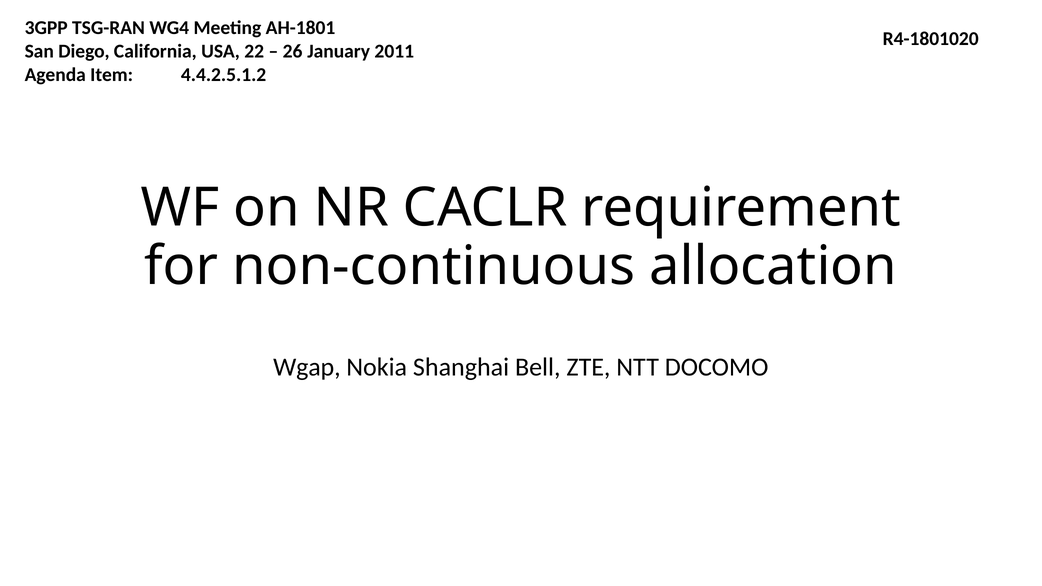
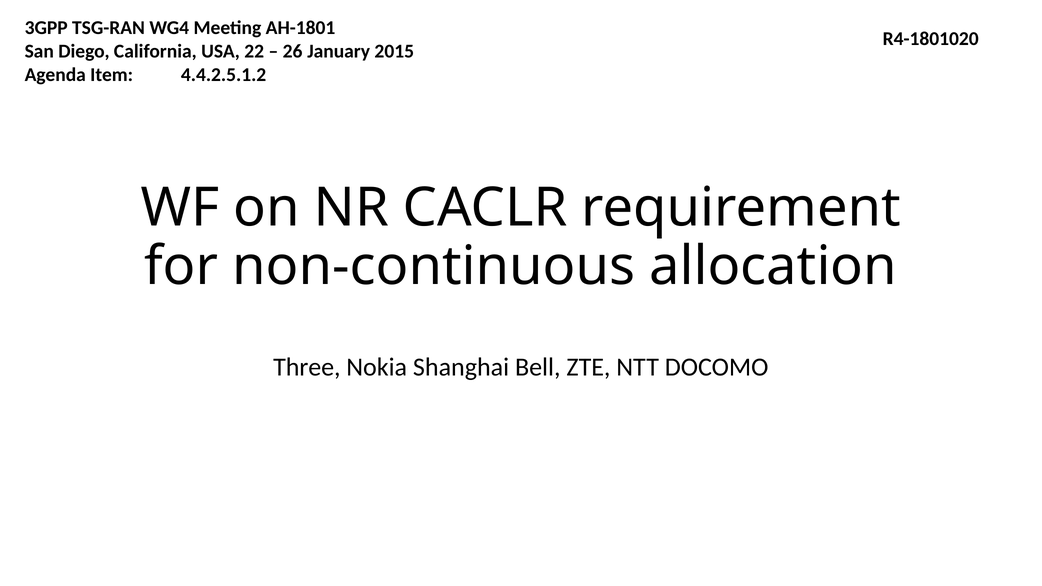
2011: 2011 -> 2015
Wgap: Wgap -> Three
